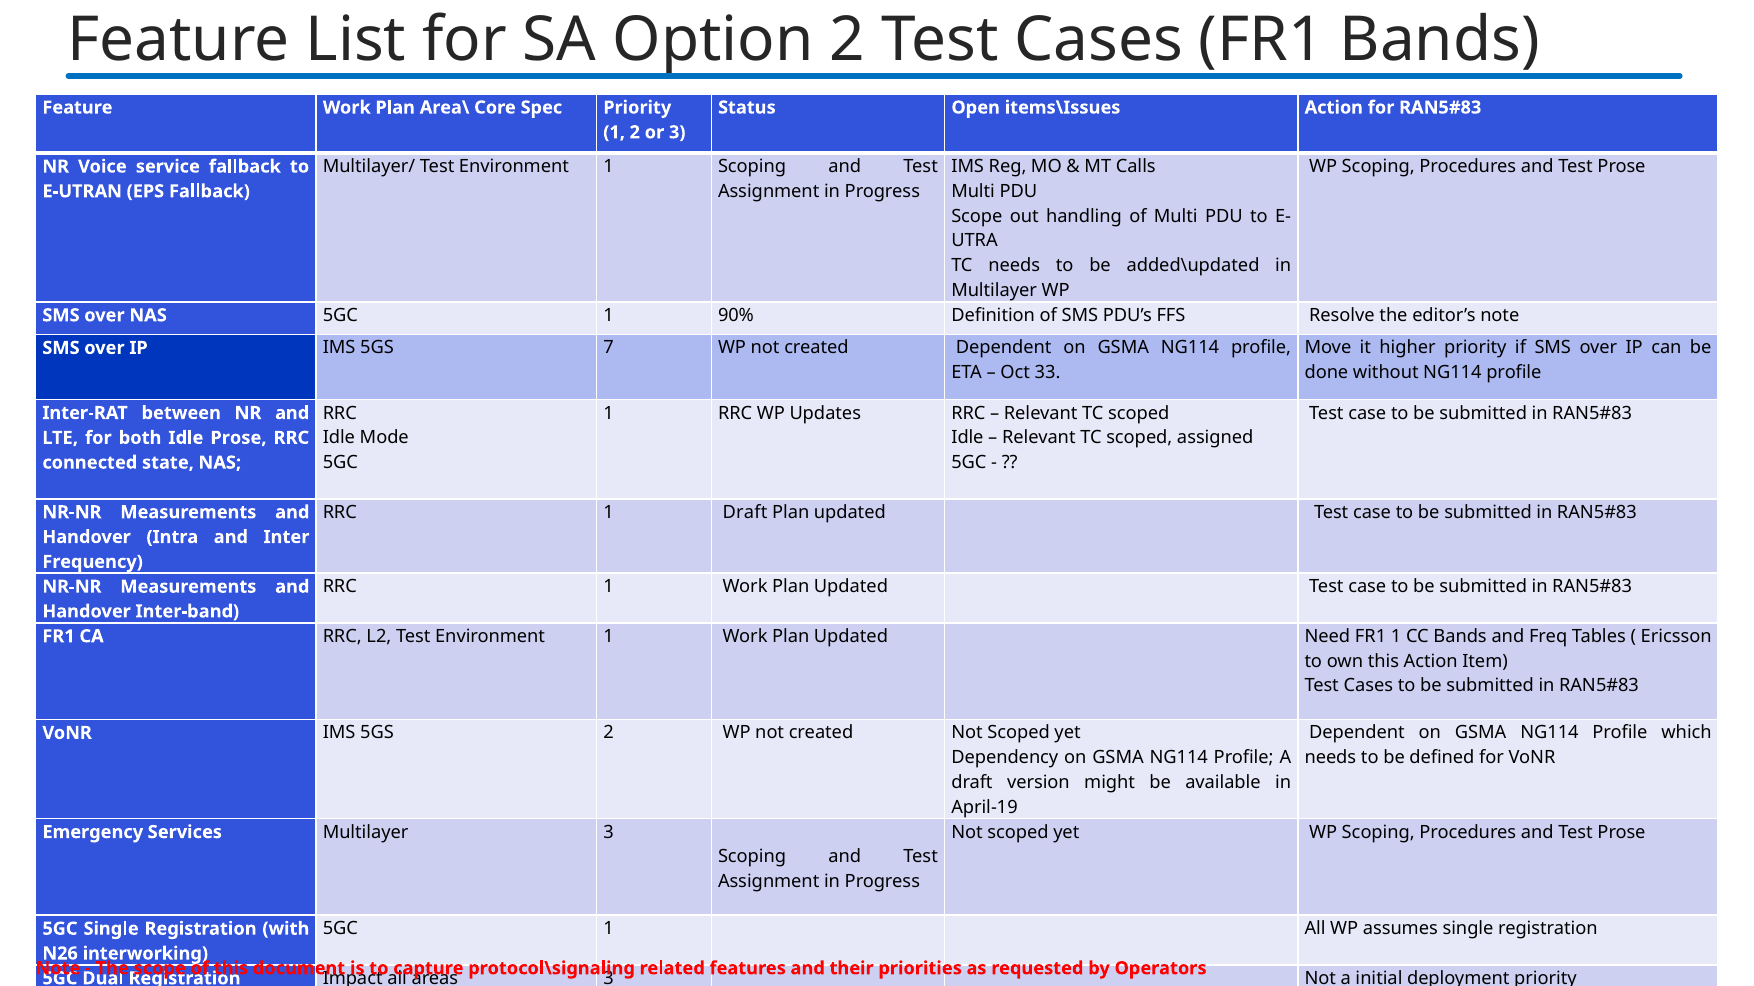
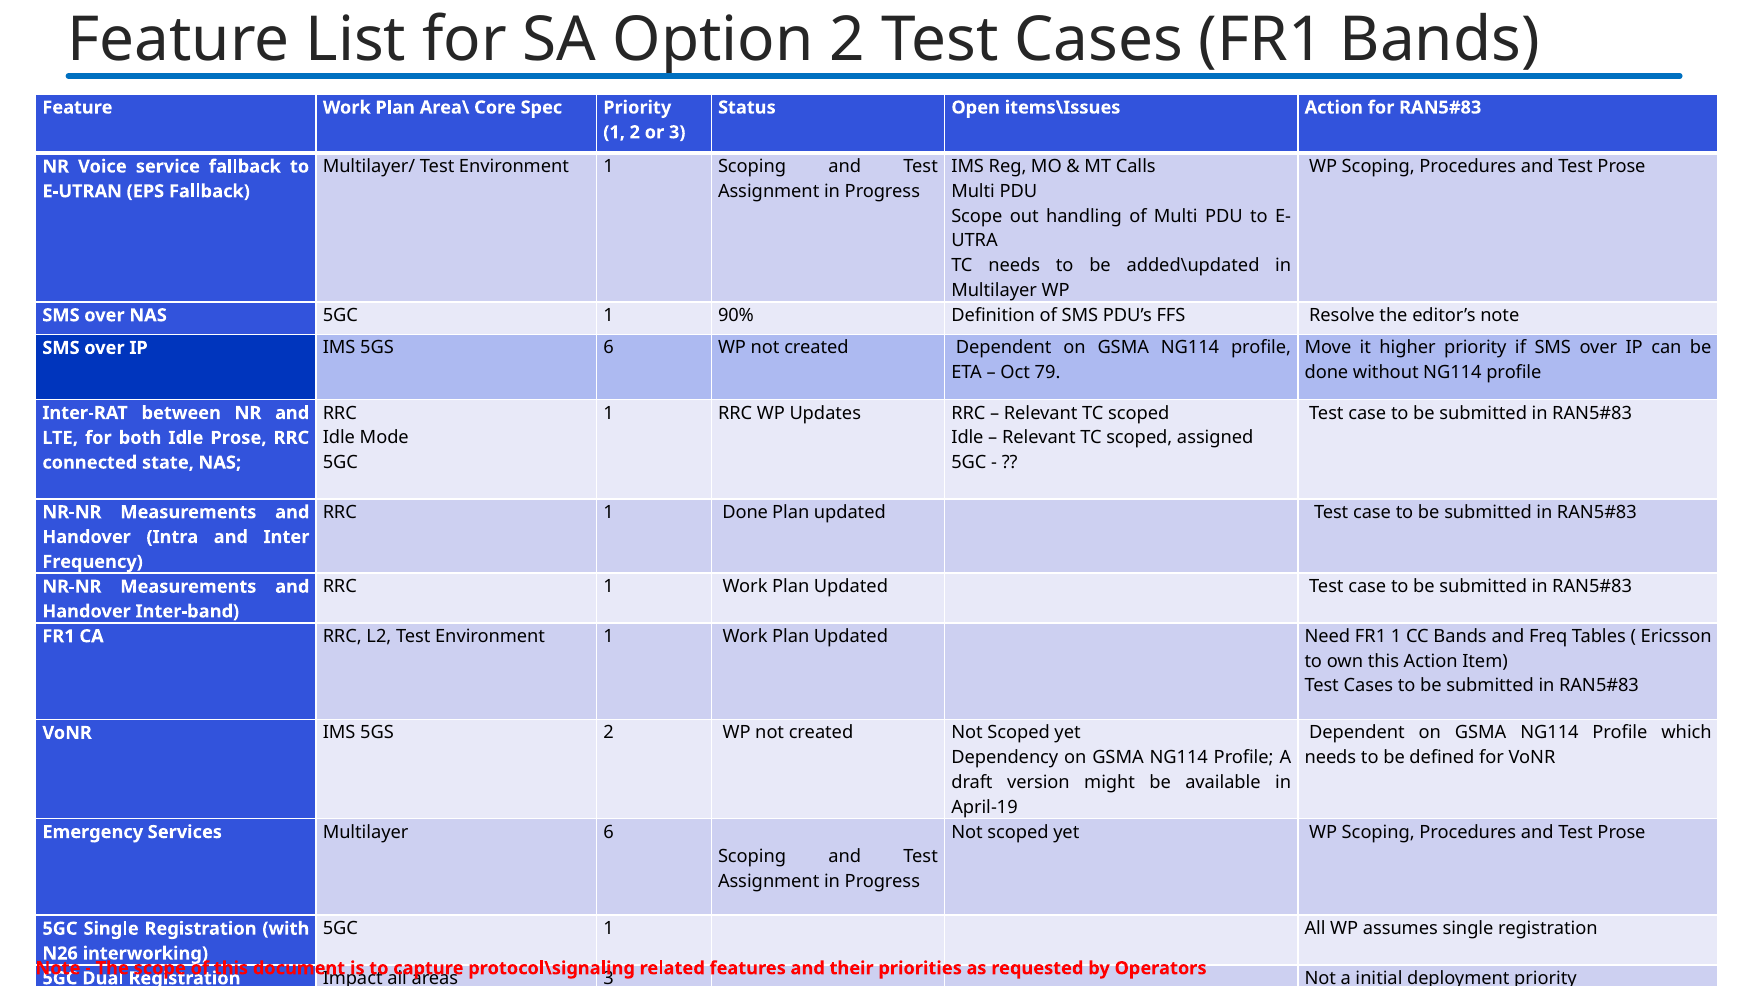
5GS 7: 7 -> 6
33: 33 -> 79
1 Draft: Draft -> Done
Multilayer 3: 3 -> 6
